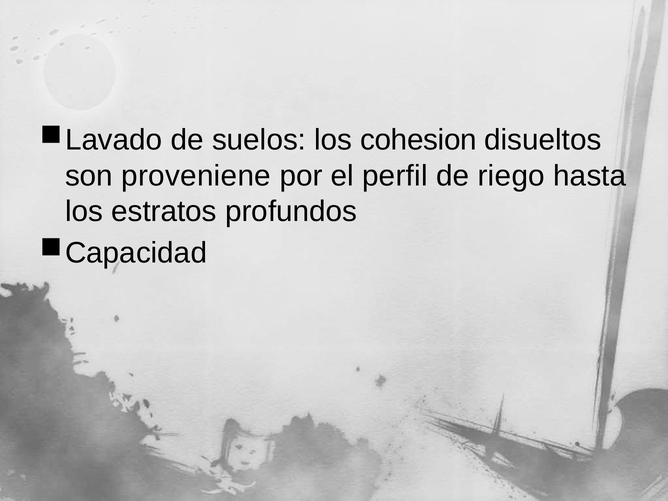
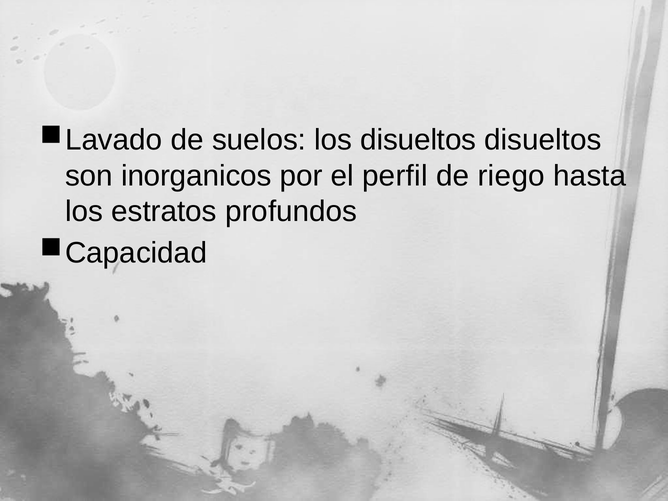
los cohesion: cohesion -> disueltos
proveniene: proveniene -> inorganicos
